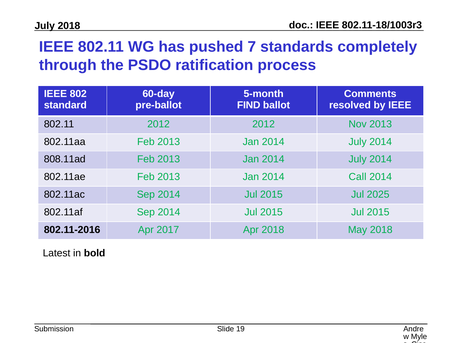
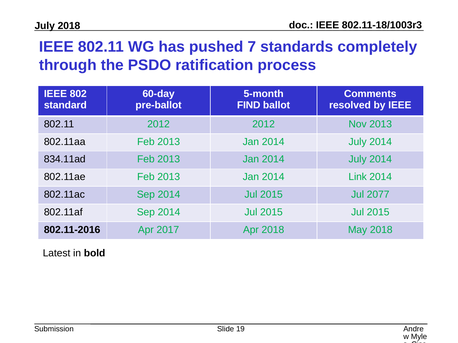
808.11ad: 808.11ad -> 834.11ad
Call: Call -> Link
2025: 2025 -> 2077
